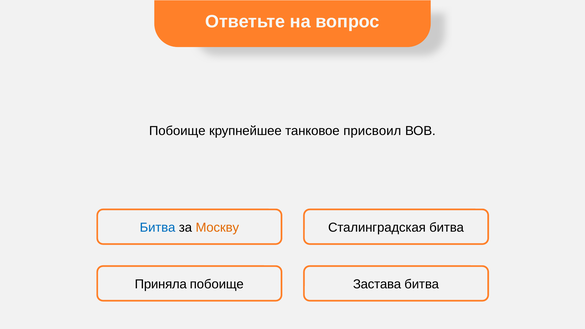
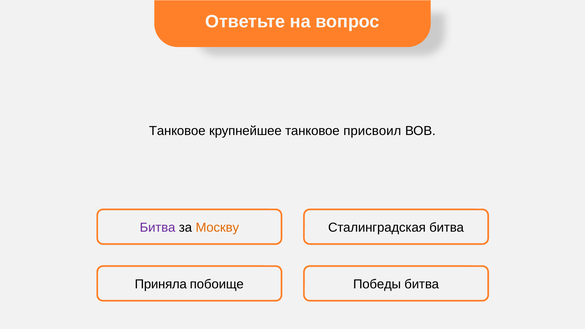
Побоище at (177, 131): Побоище -> Танковое
Битва at (158, 228) colour: blue -> purple
Застава: Застава -> Победы
